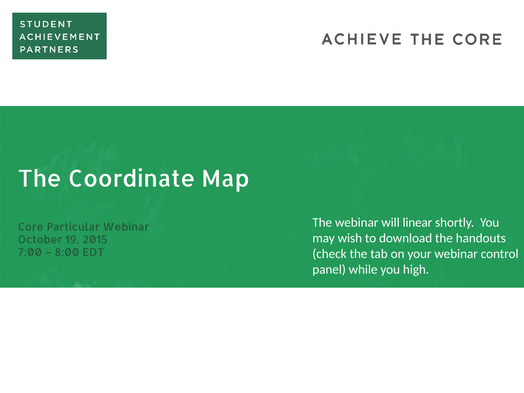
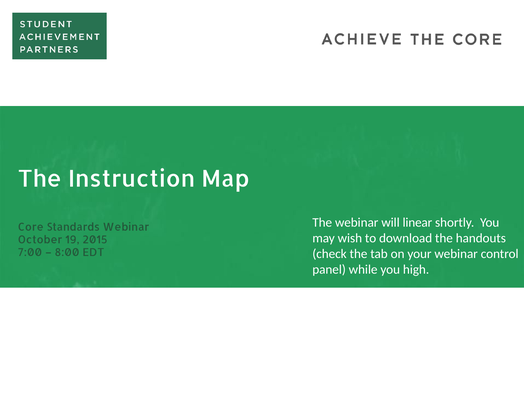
Coordinate: Coordinate -> Instruction
Particular: Particular -> Standards
